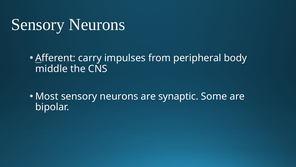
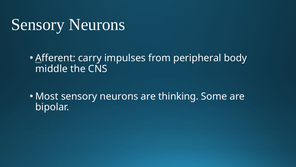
synaptic: synaptic -> thinking
